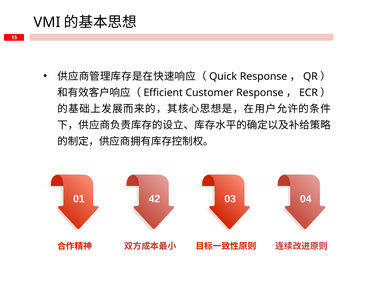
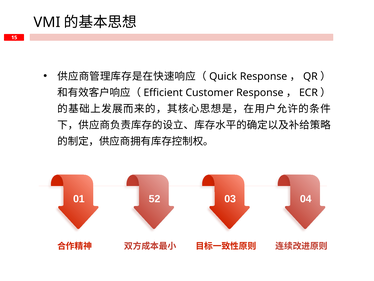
42: 42 -> 52
